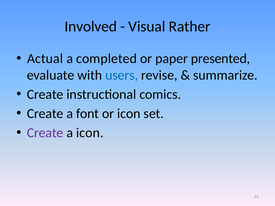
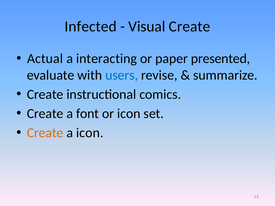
Involved: Involved -> Infected
Visual Rather: Rather -> Create
completed: completed -> interacting
Create at (45, 133) colour: purple -> orange
